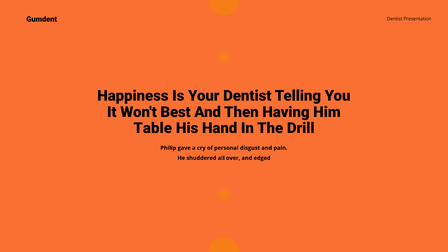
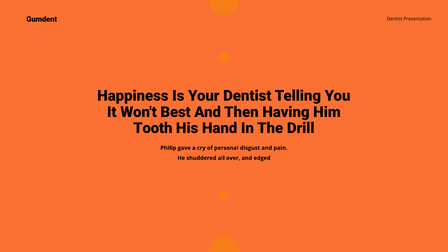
Table: Table -> Tooth
